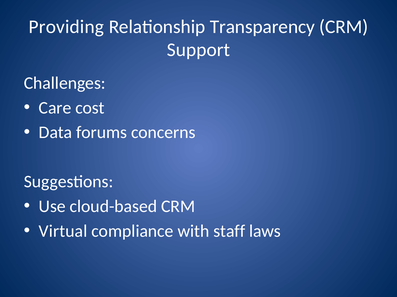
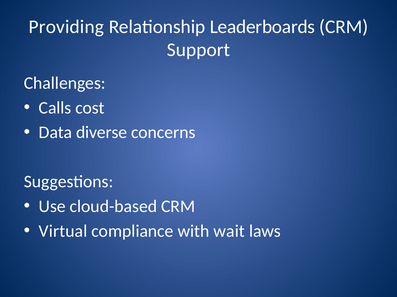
Transparency: Transparency -> Leaderboards
Care: Care -> Calls
forums: forums -> diverse
staff: staff -> wait
